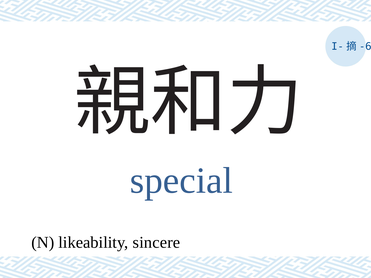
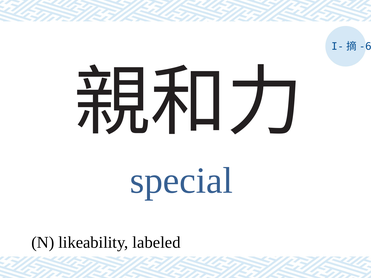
sincere: sincere -> labeled
